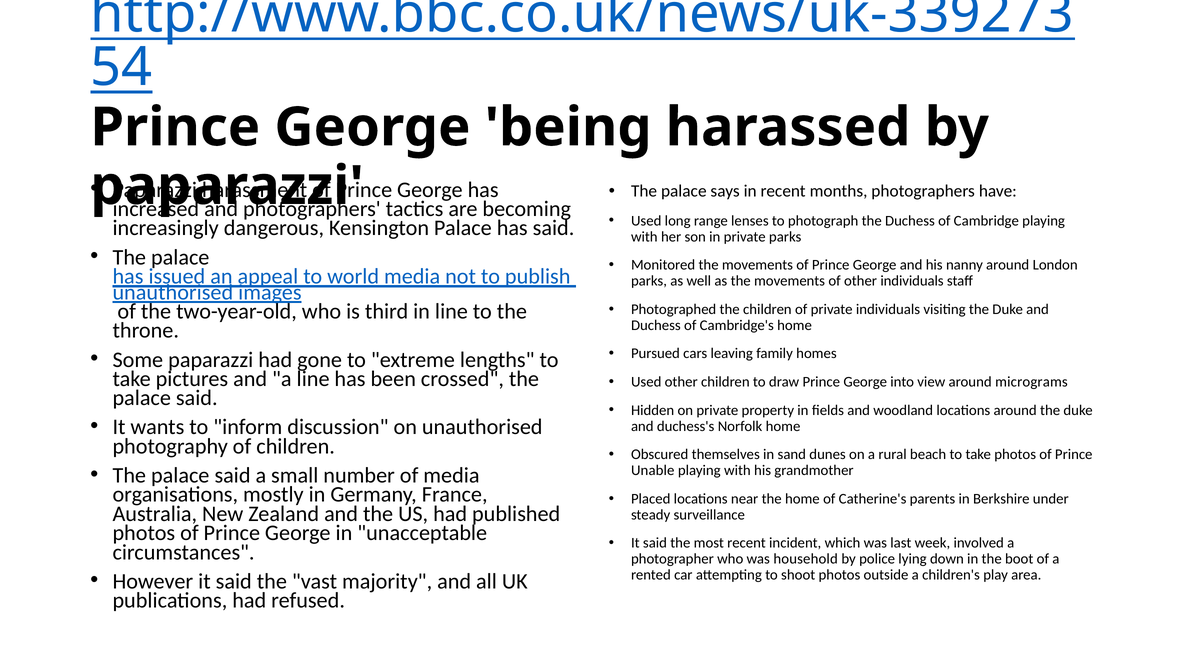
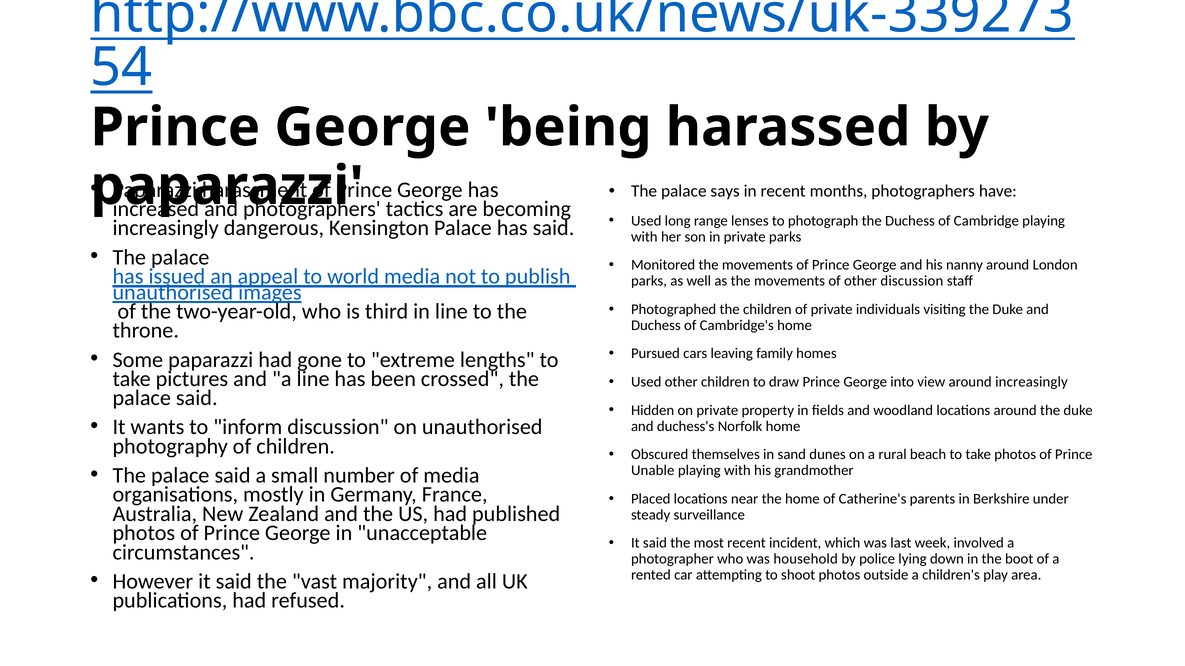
other individuals: individuals -> discussion
around micrograms: micrograms -> increasingly
